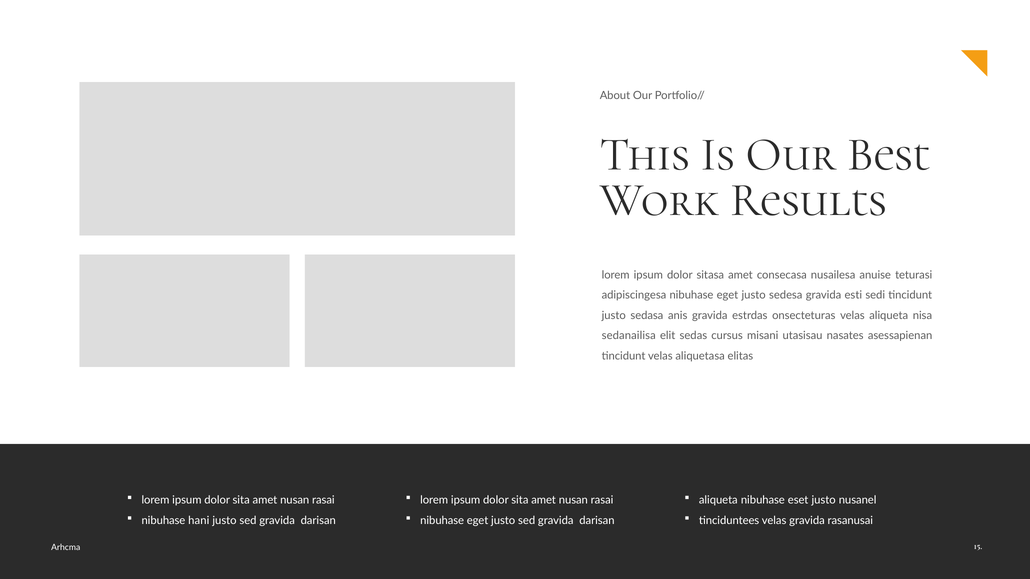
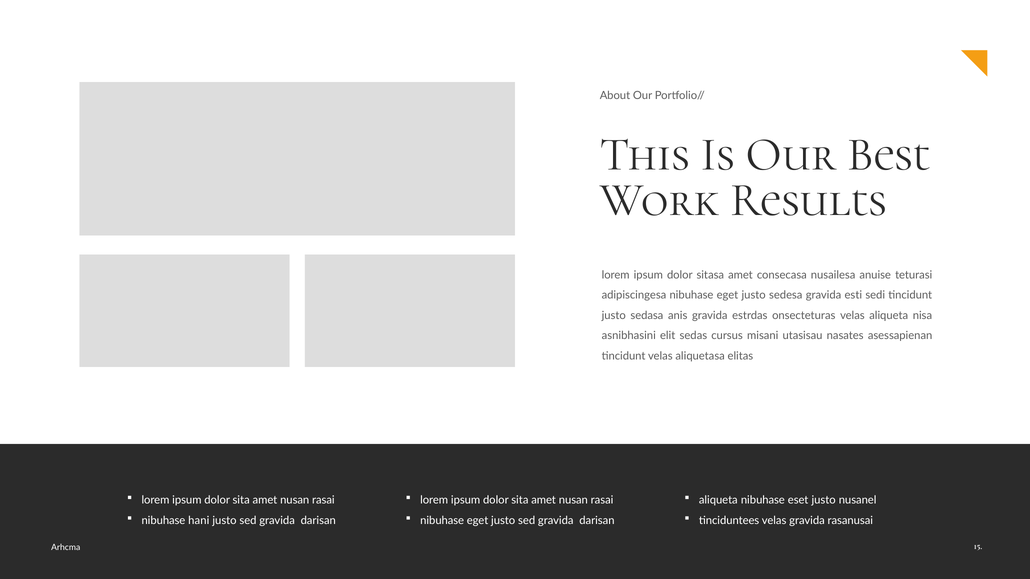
sedanailisa: sedanailisa -> asnibhasini
